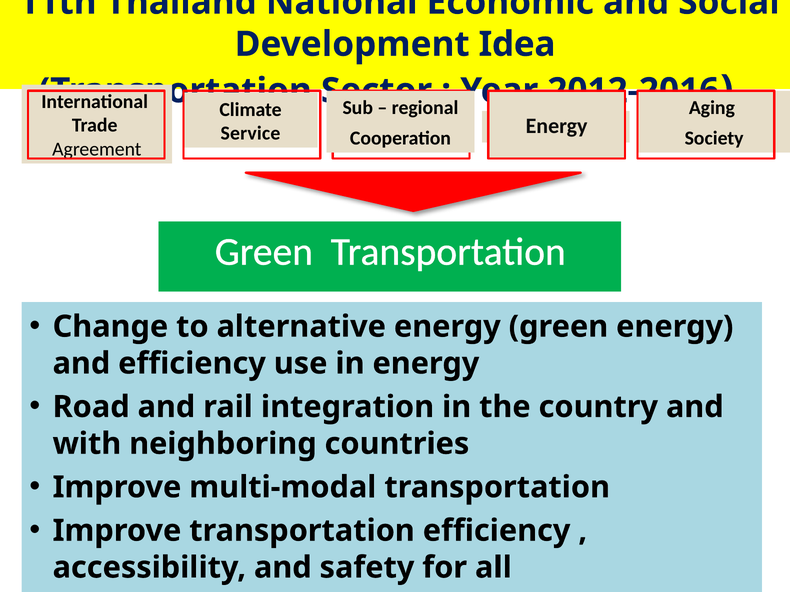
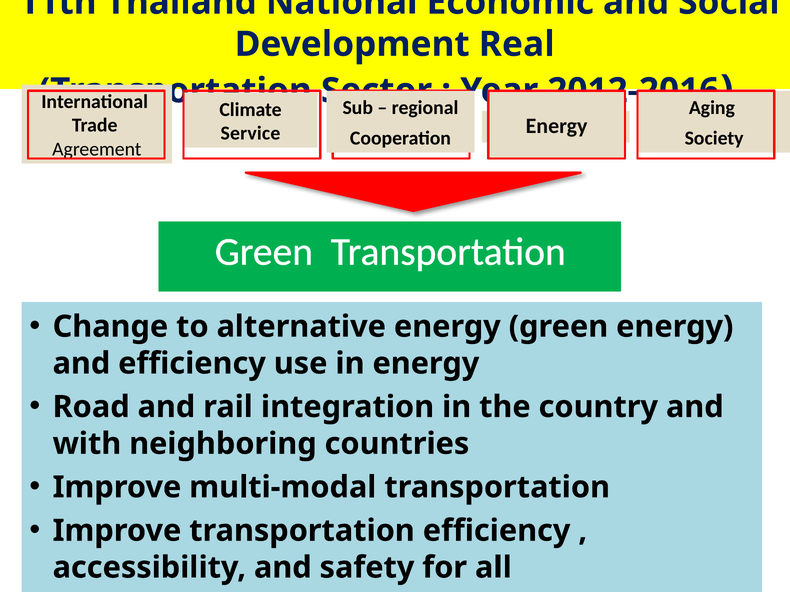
Idea: Idea -> Real
